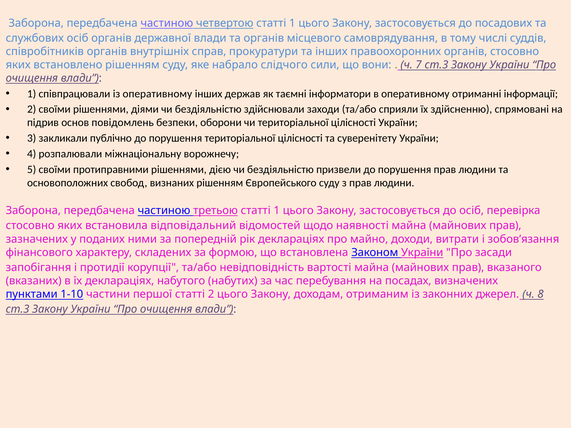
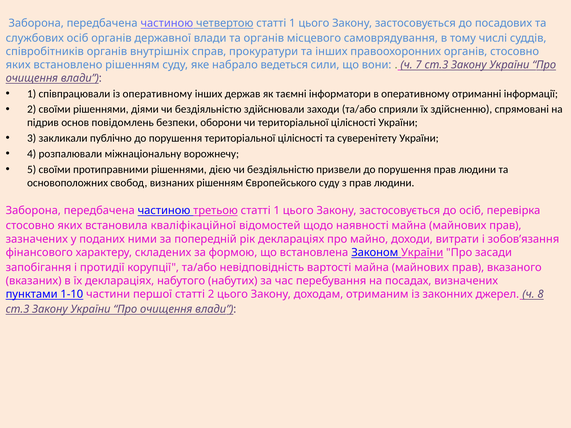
слідчого: слідчого -> ведеться
відповідальний: відповідальний -> кваліфікаційної
